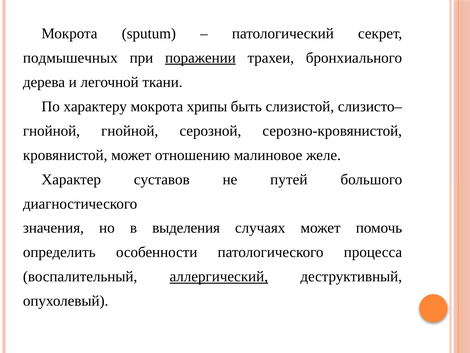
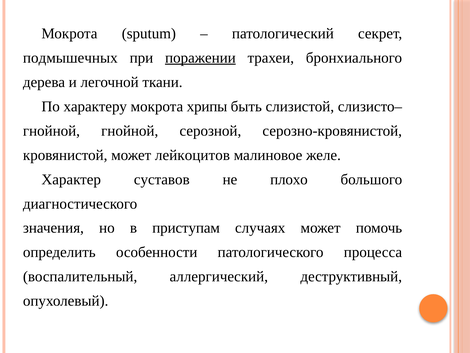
отношению: отношению -> лейкоцитов
путей: путей -> плохо
выделения: выделения -> приступам
аллергический underline: present -> none
